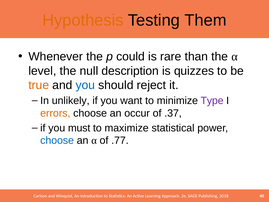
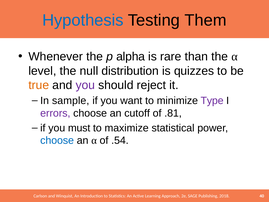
Hypothesis colour: orange -> blue
could: could -> alpha
description: description -> distribution
you at (85, 85) colour: blue -> purple
unlikely: unlikely -> sample
errors colour: orange -> purple
occur: occur -> cutoff
.37: .37 -> .81
.77: .77 -> .54
